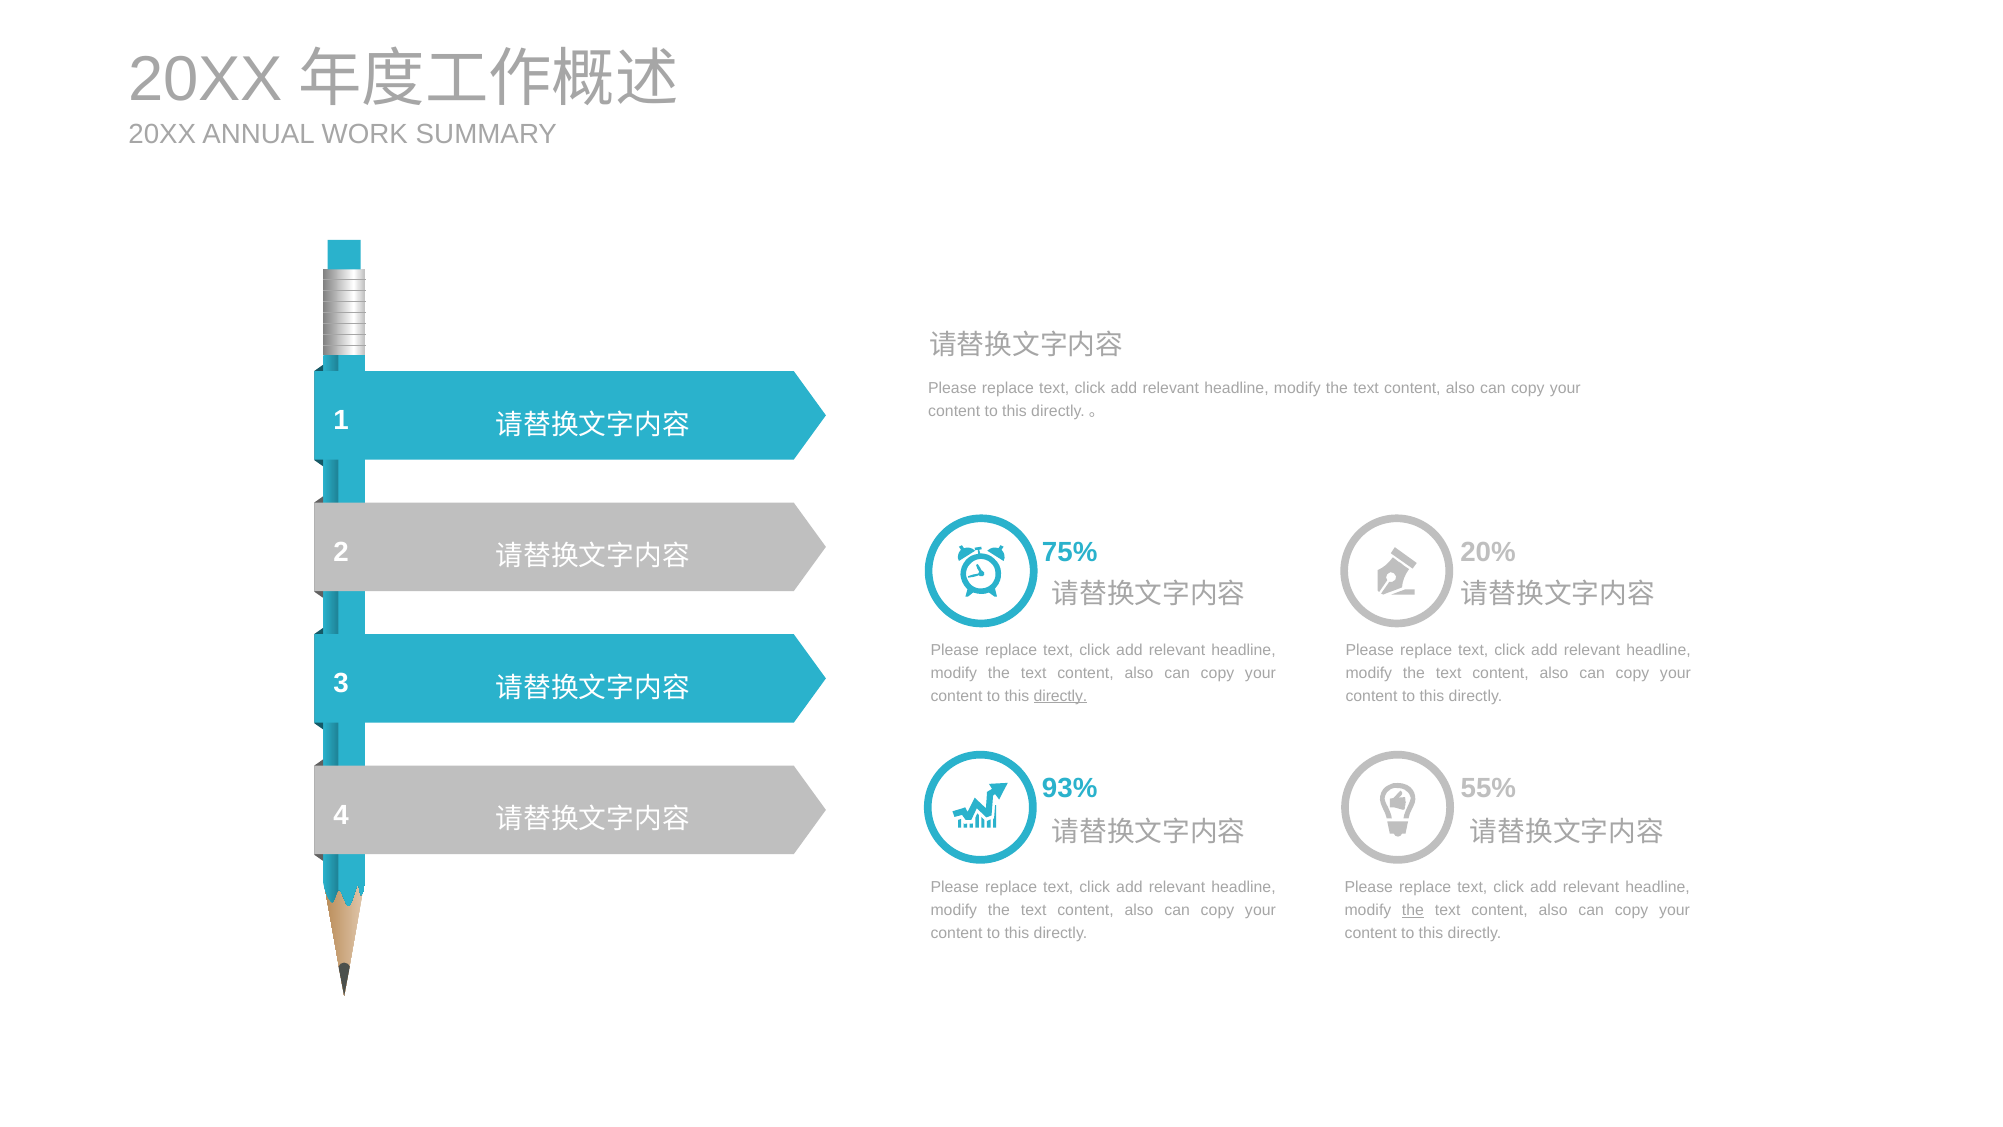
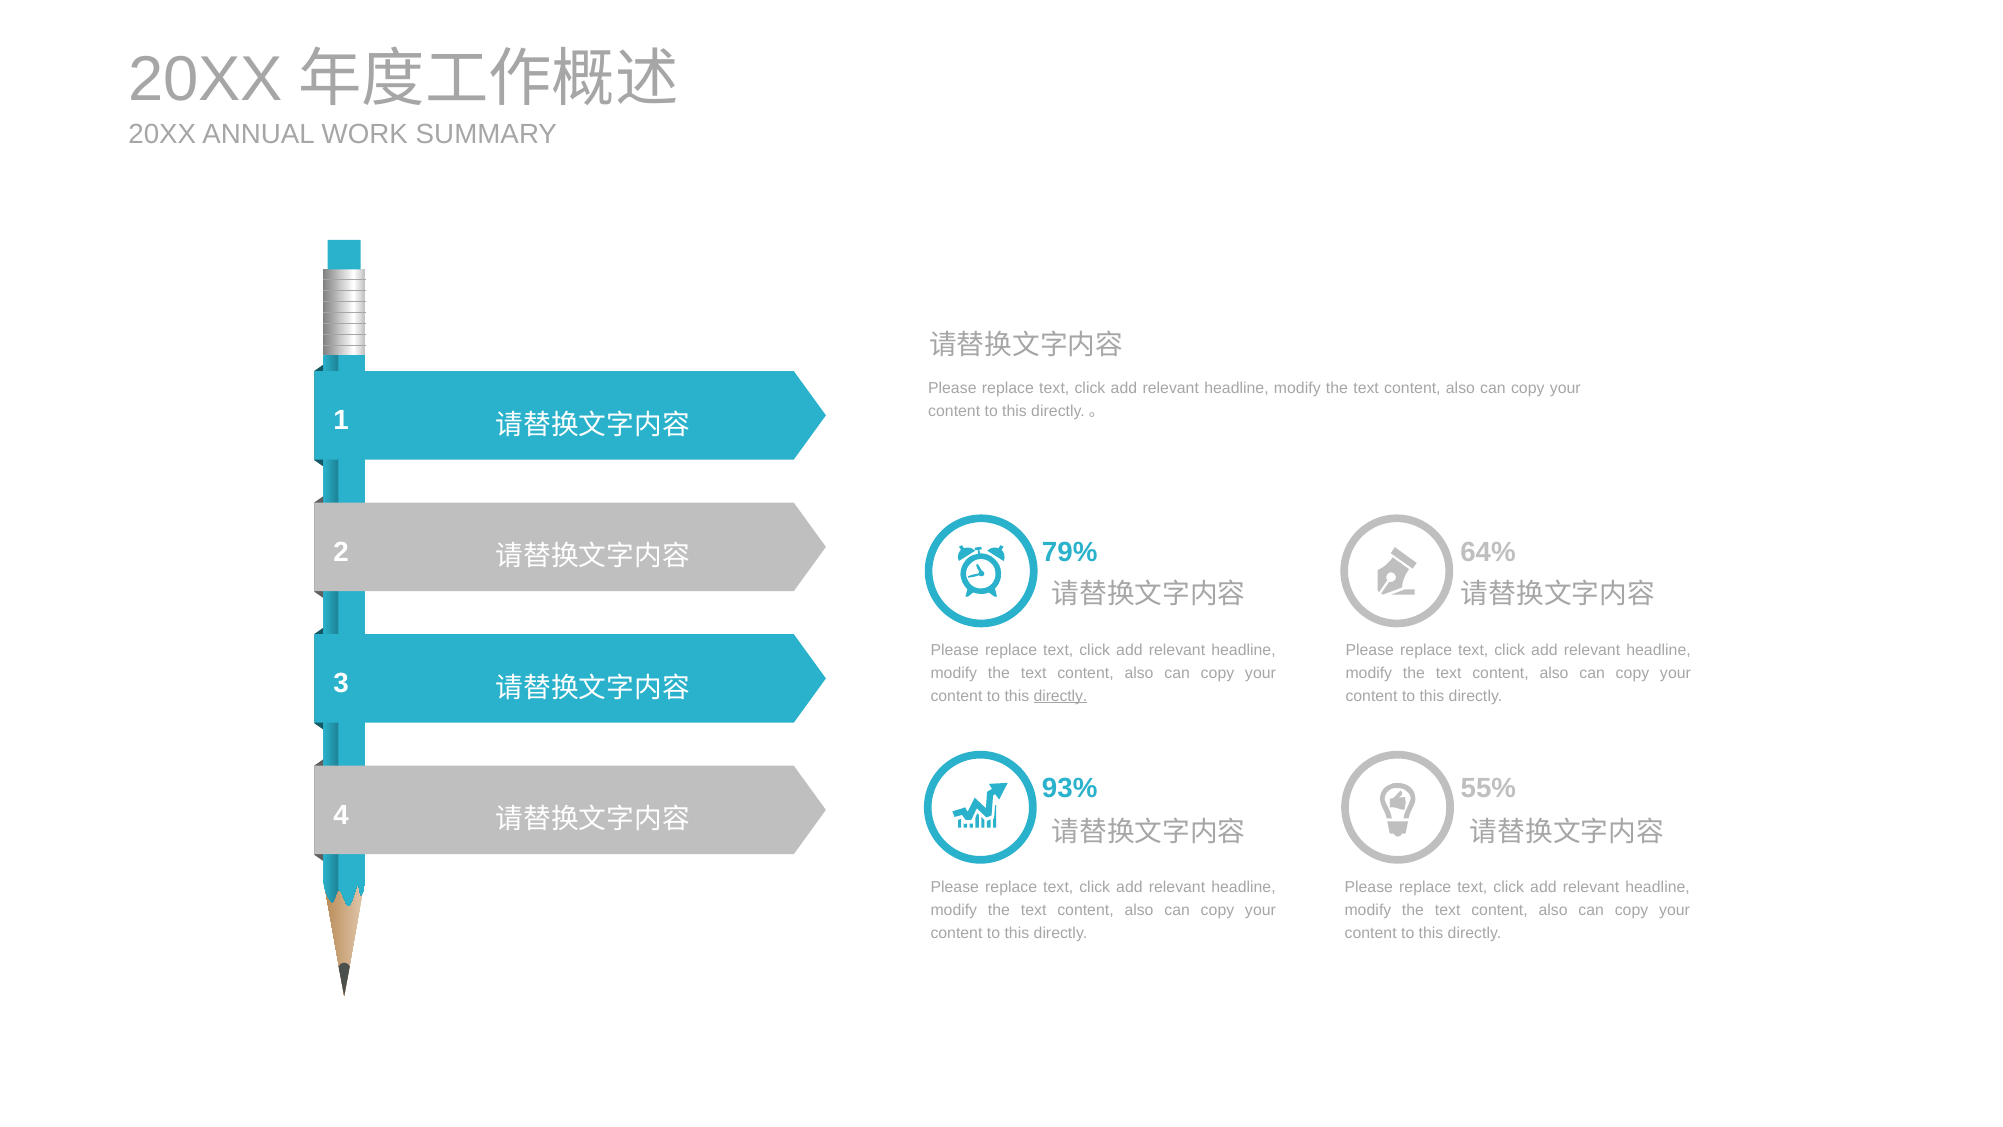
75%: 75% -> 79%
20%: 20% -> 64%
the at (1413, 910) underline: present -> none
